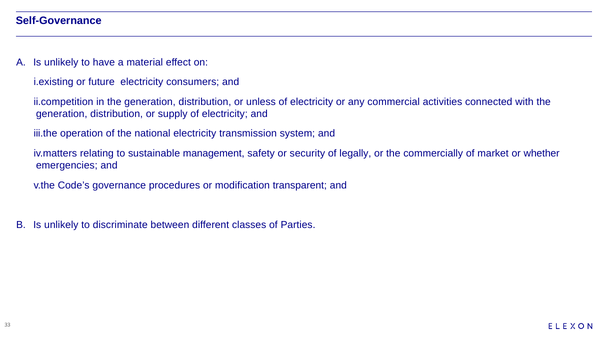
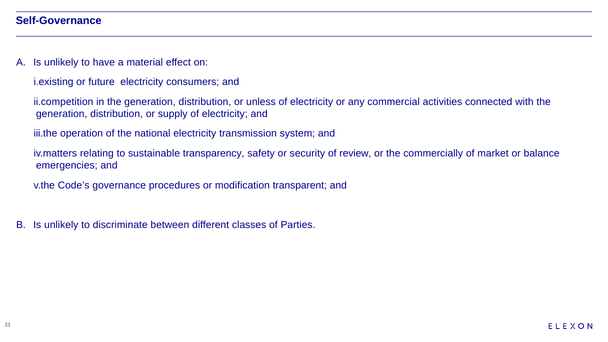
management: management -> transparency
legally: legally -> review
whether: whether -> balance
